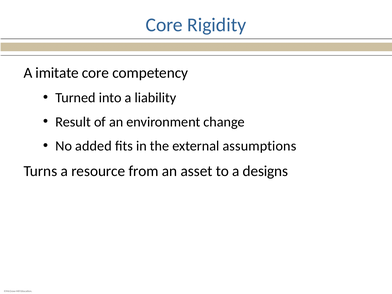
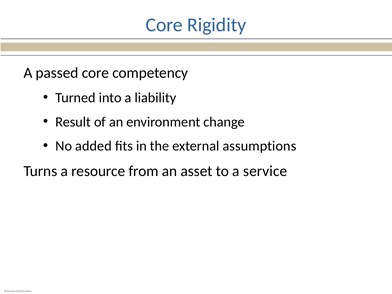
imitate: imitate -> passed
designs: designs -> service
